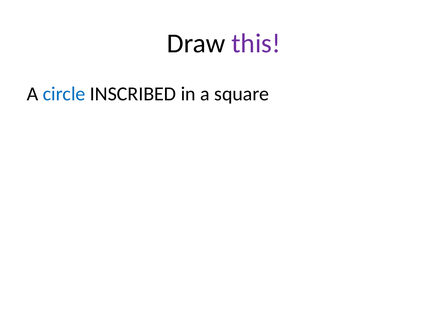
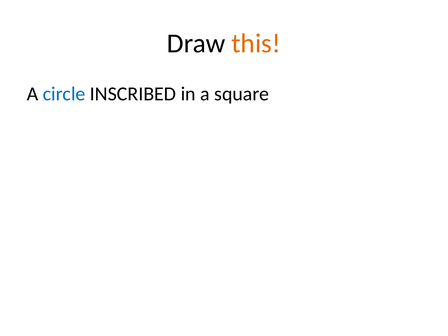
this colour: purple -> orange
